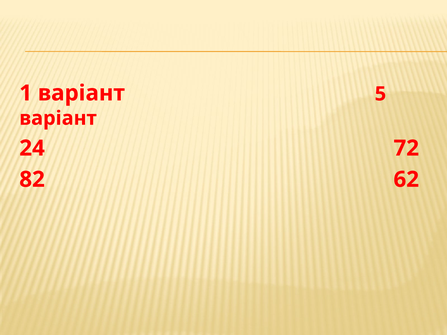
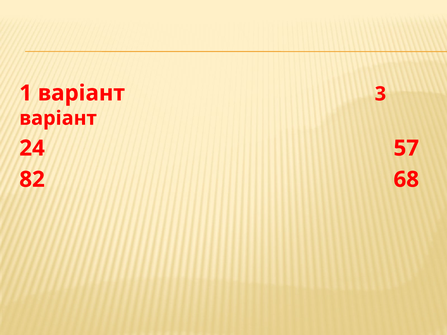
5: 5 -> 3
72: 72 -> 57
62: 62 -> 68
